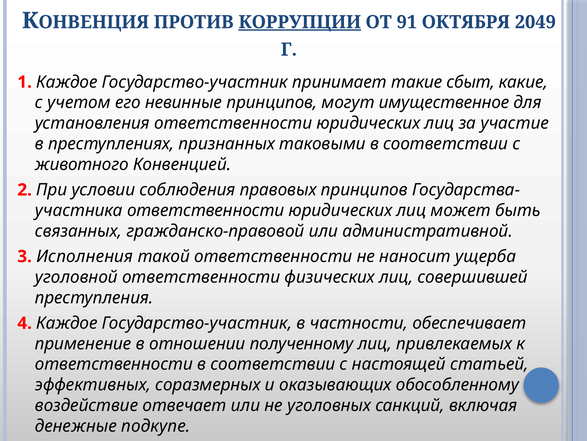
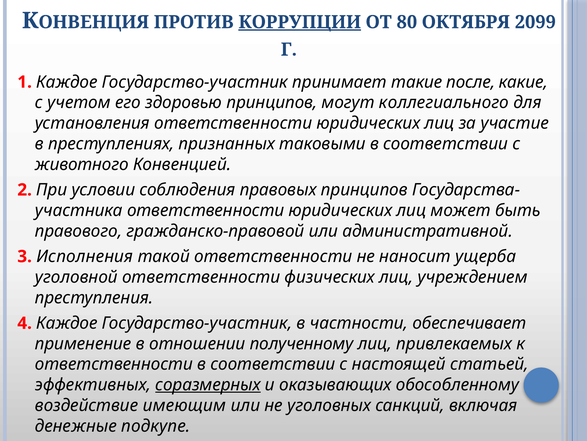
91: 91 -> 80
2049: 2049 -> 2099
сбыт: сбыт -> после
невинные: невинные -> здоровью
имущественное: имущественное -> коллегиального
связанных: связанных -> правового
совершившей: совершившей -> учреждением
соразмерных underline: none -> present
отвечает: отвечает -> имеющим
